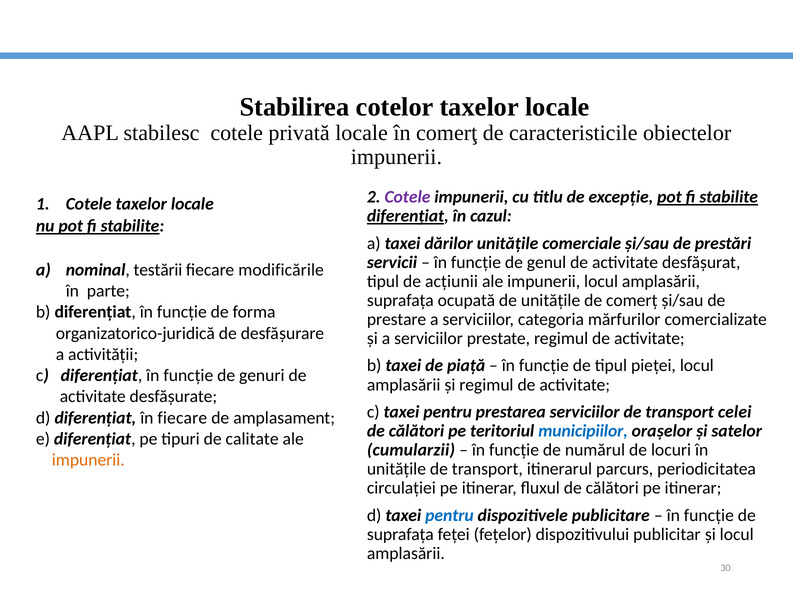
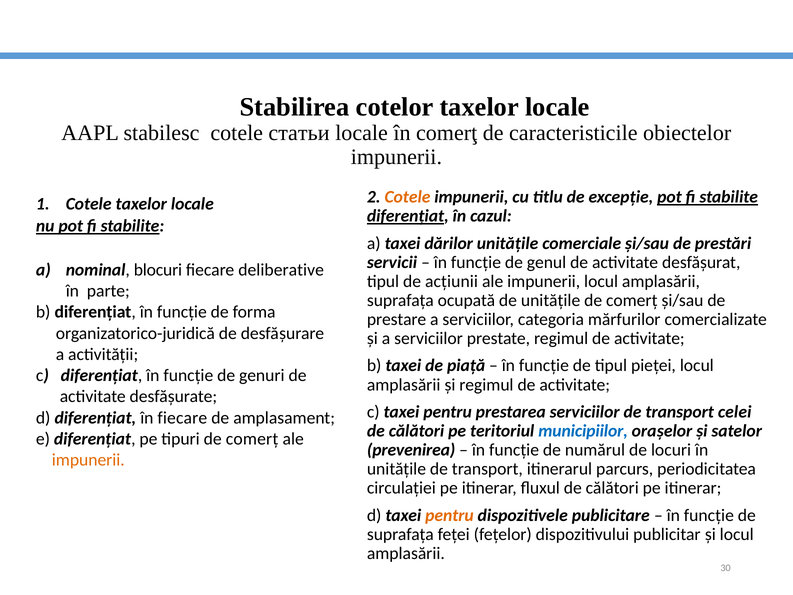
privată: privată -> статьи
Cotele at (407, 197) colour: purple -> orange
testării: testării -> blocuri
modificările: modificările -> deliberative
tipuri de calitate: calitate -> comerţ
cumularzii: cumularzii -> prevenirea
pentru at (449, 515) colour: blue -> orange
